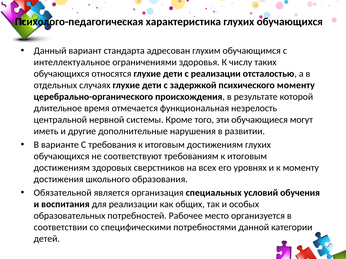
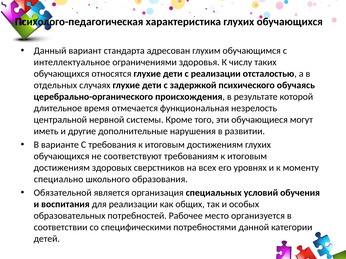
психического моменту: моменту -> обучаясь
достижения: достижения -> специально
